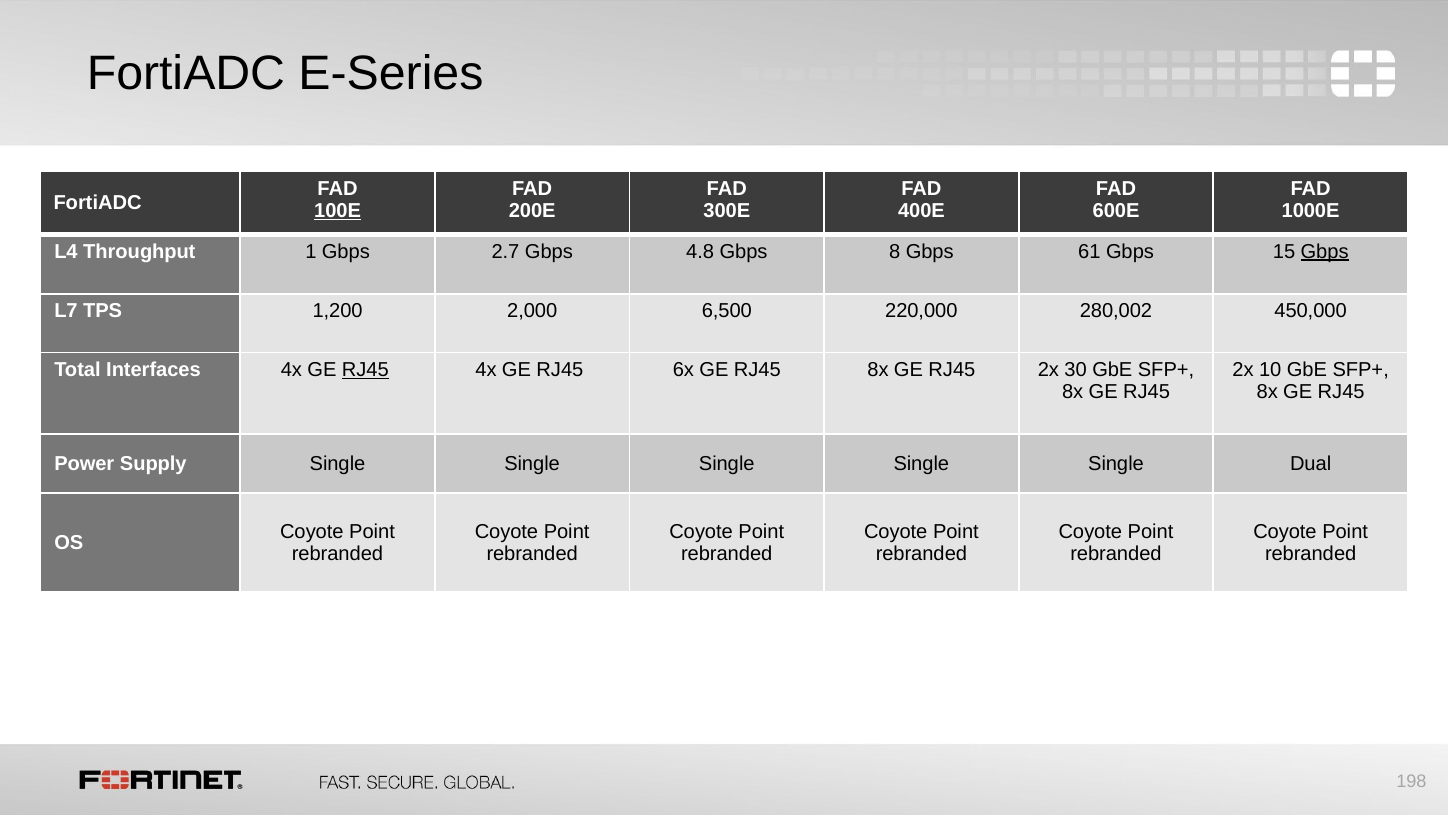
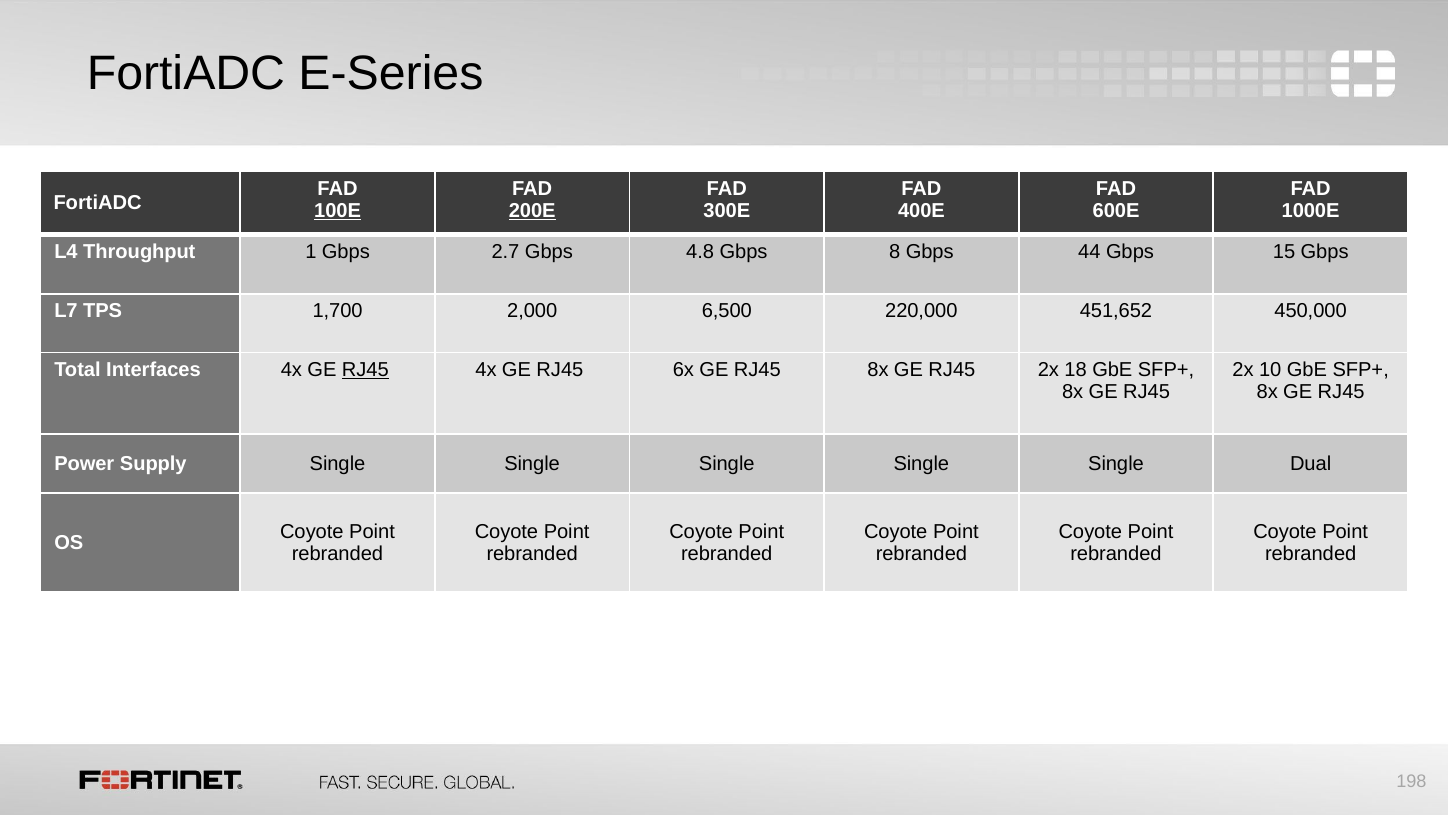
200E underline: none -> present
61: 61 -> 44
Gbps at (1325, 251) underline: present -> none
1,200: 1,200 -> 1,700
280,002: 280,002 -> 451,652
30: 30 -> 18
